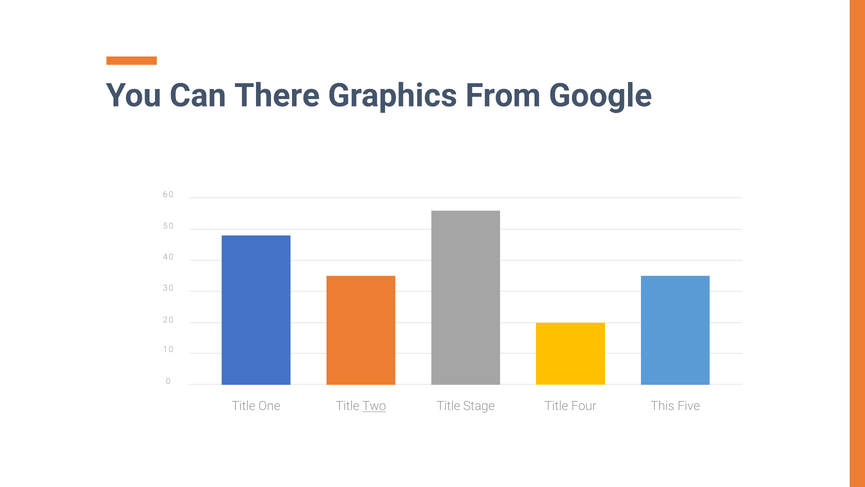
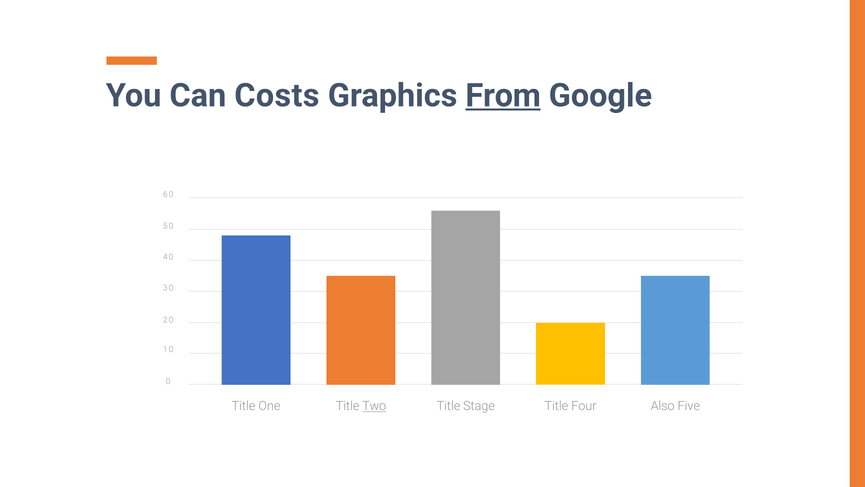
There: There -> Costs
From underline: none -> present
This: This -> Also
